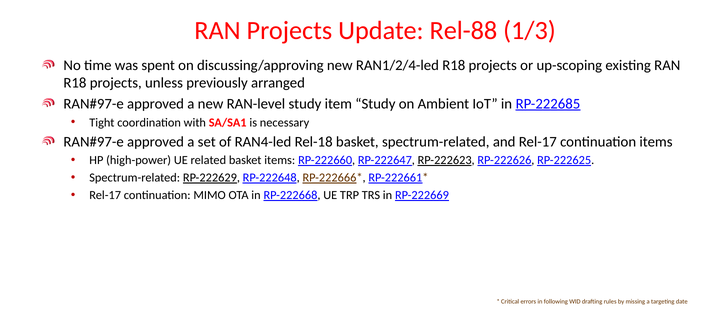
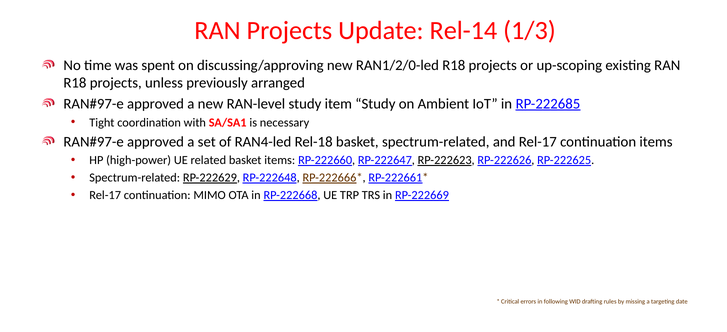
Rel-88: Rel-88 -> Rel-14
RAN1/2/4-led: RAN1/2/4-led -> RAN1/2/0-led
